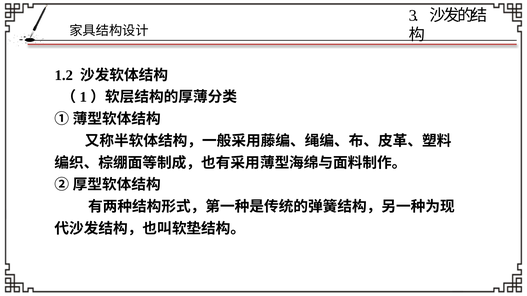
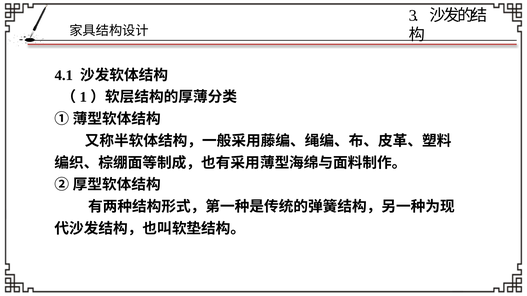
1.2: 1.2 -> 4.1
